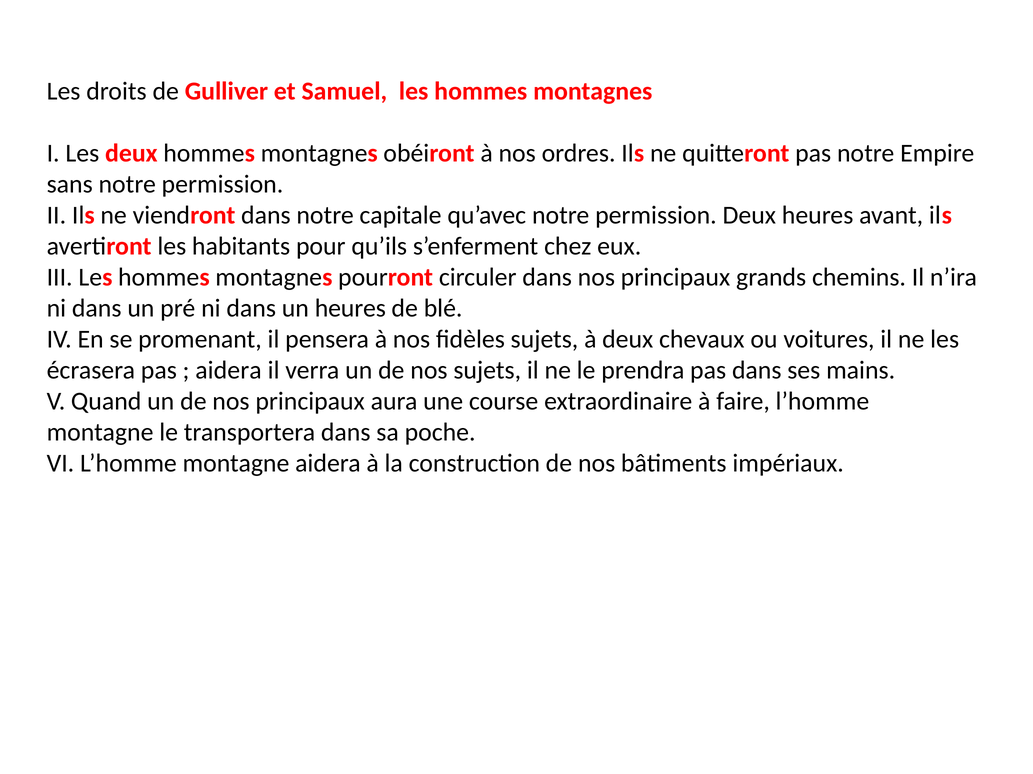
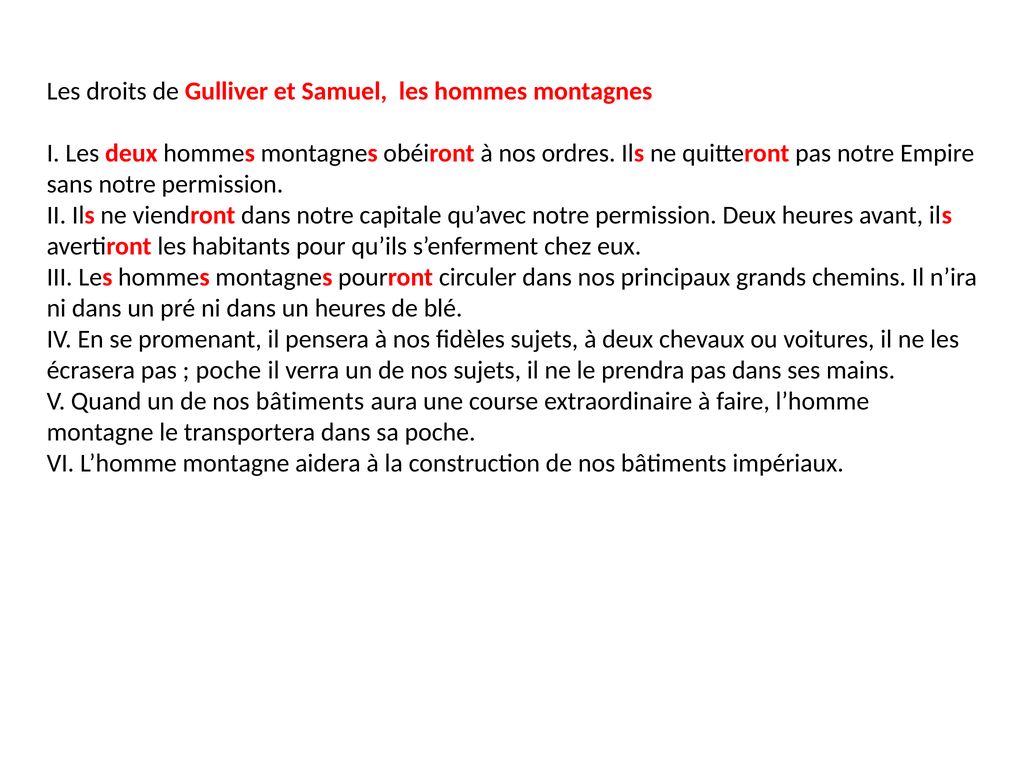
aidera at (229, 370): aidera -> poche
un de nos principaux: principaux -> bâtiments
